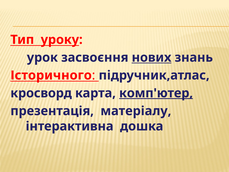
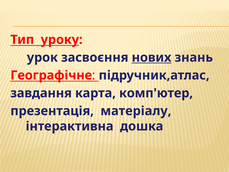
Історичного: Історичного -> Географічне
кросворд: кросворд -> завдання
комп'ютер underline: present -> none
